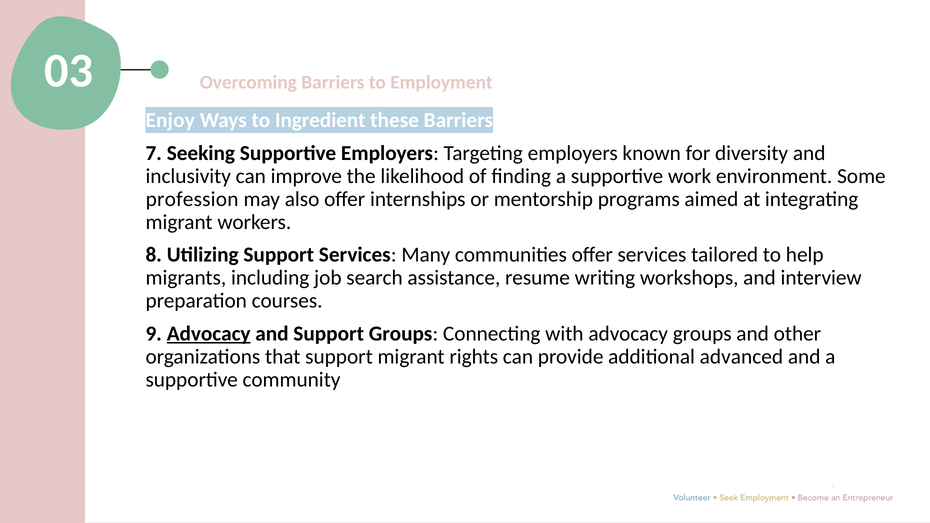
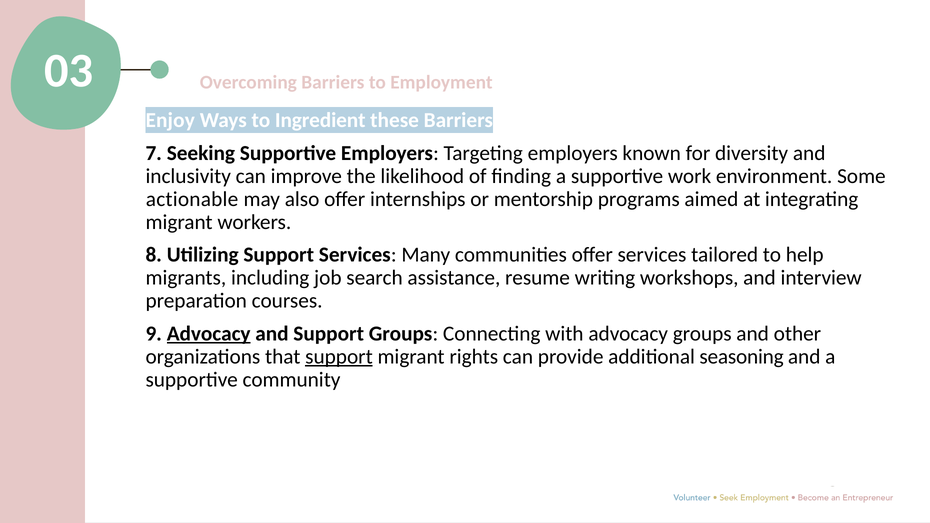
profession: profession -> actionable
support at (339, 357) underline: none -> present
advanced: advanced -> seasoning
